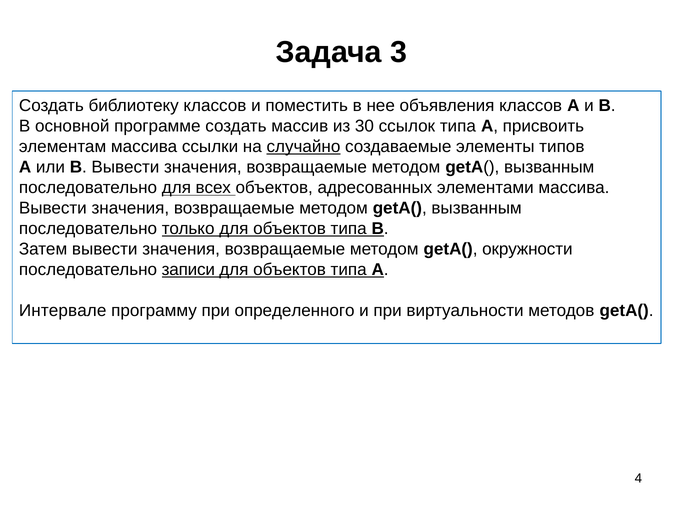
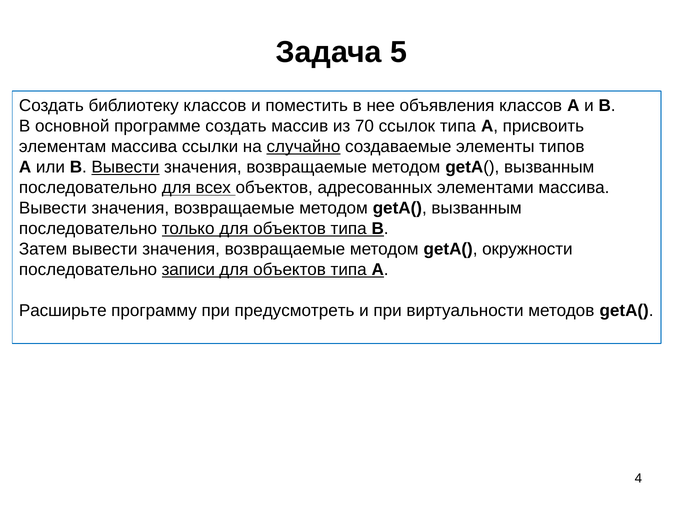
3: 3 -> 5
30: 30 -> 70
Вывести at (125, 167) underline: none -> present
Интервале: Интервале -> Расширьте
определенного: определенного -> предусмотреть
